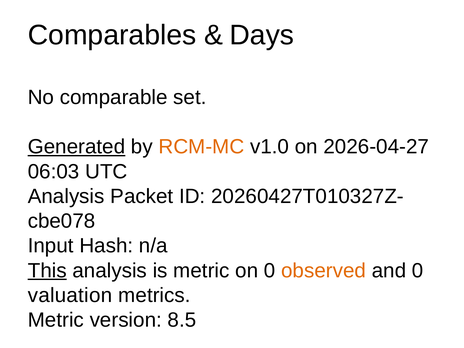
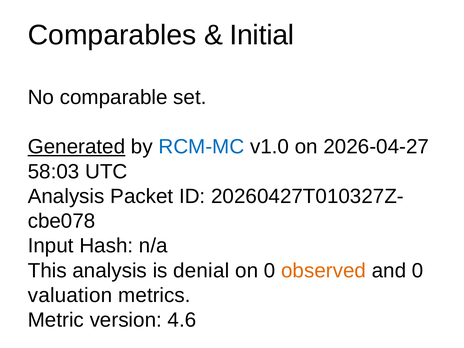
Days: Days -> Initial
RCM-MC colour: orange -> blue
06:03: 06:03 -> 58:03
This underline: present -> none
is metric: metric -> denial
8.5: 8.5 -> 4.6
